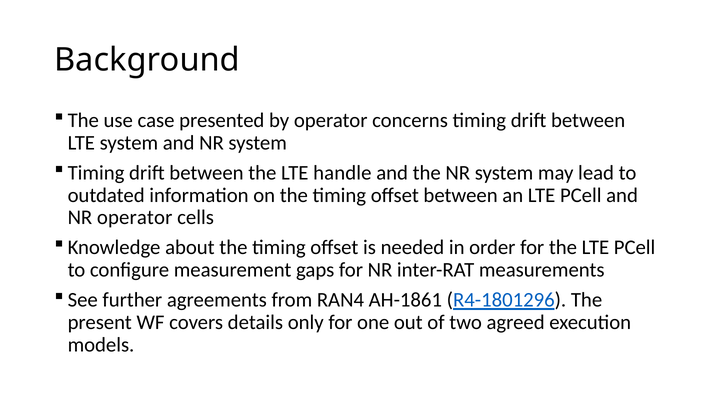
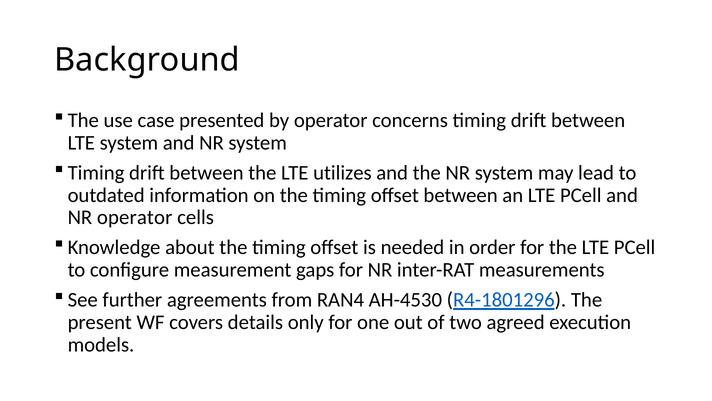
handle: handle -> utilizes
AH-1861: AH-1861 -> AH-4530
